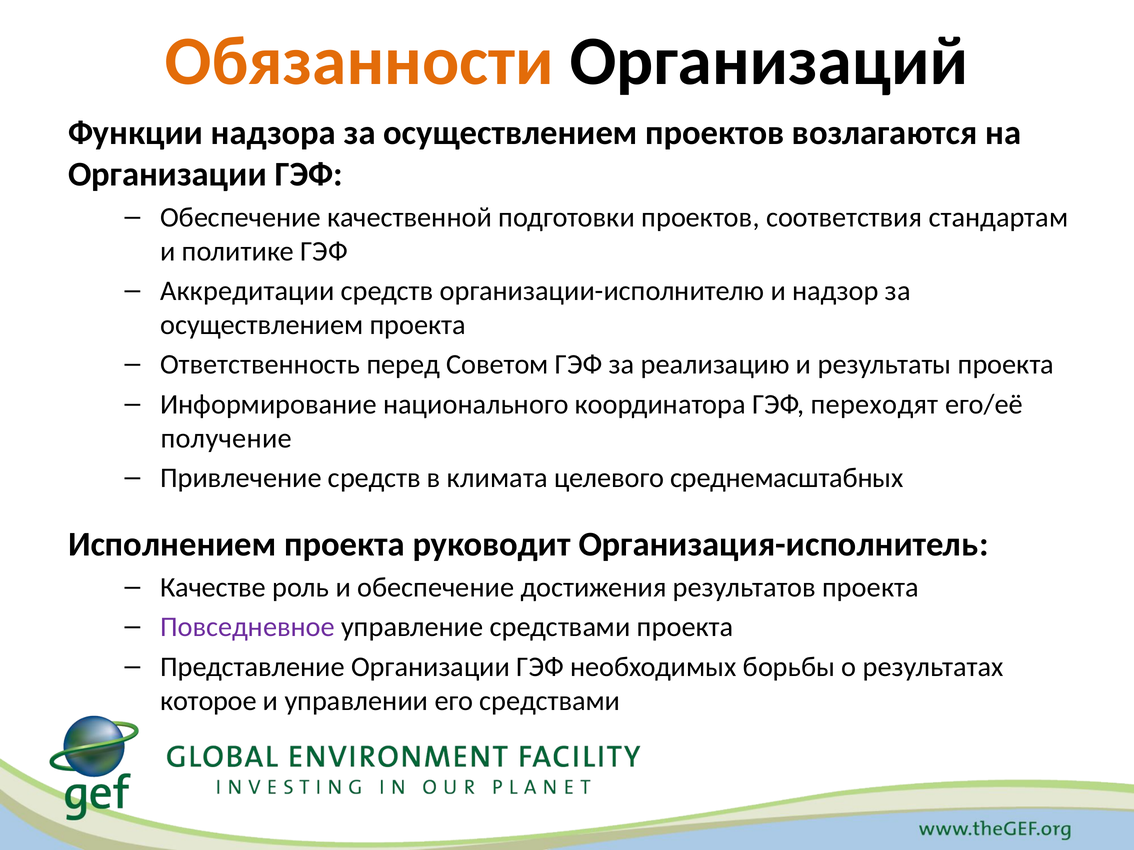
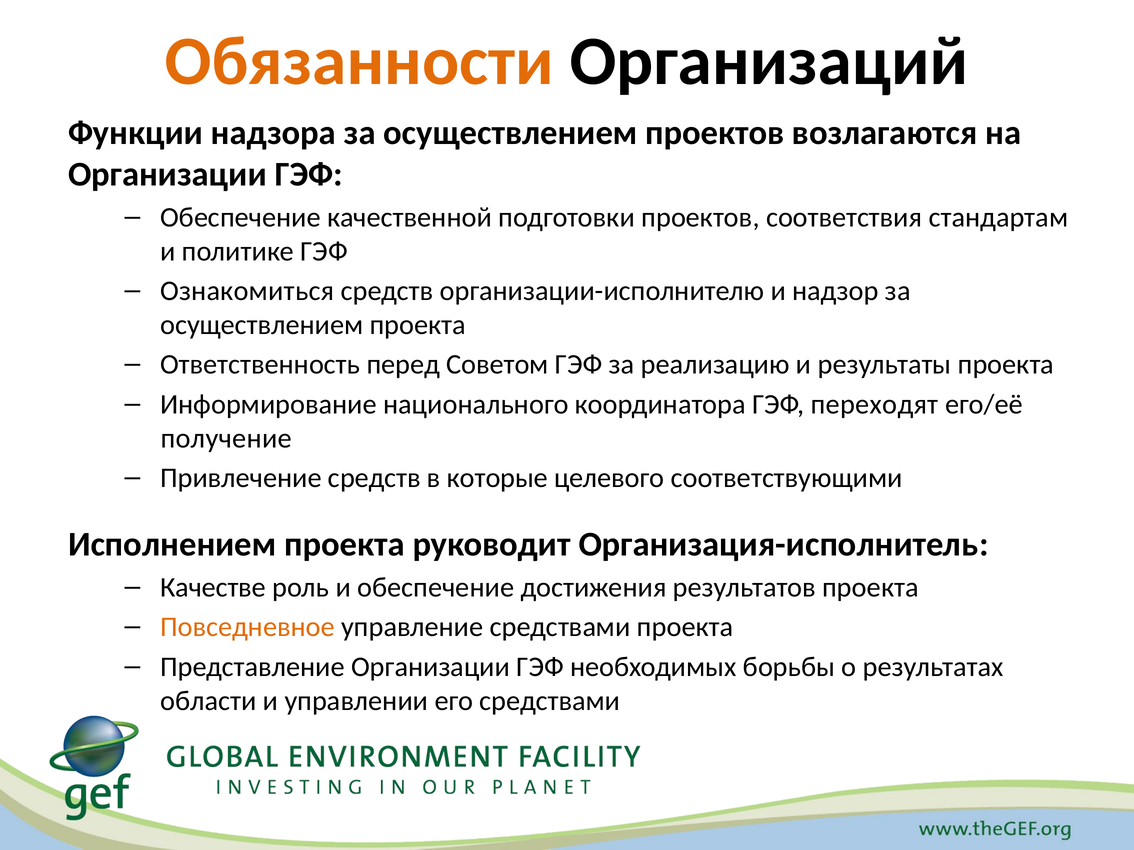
Аккредитации: Аккредитации -> Ознакомиться
климата: климата -> которые
среднемасштабных: среднемасштабных -> соответствующими
Повседневное colour: purple -> orange
которое: которое -> области
